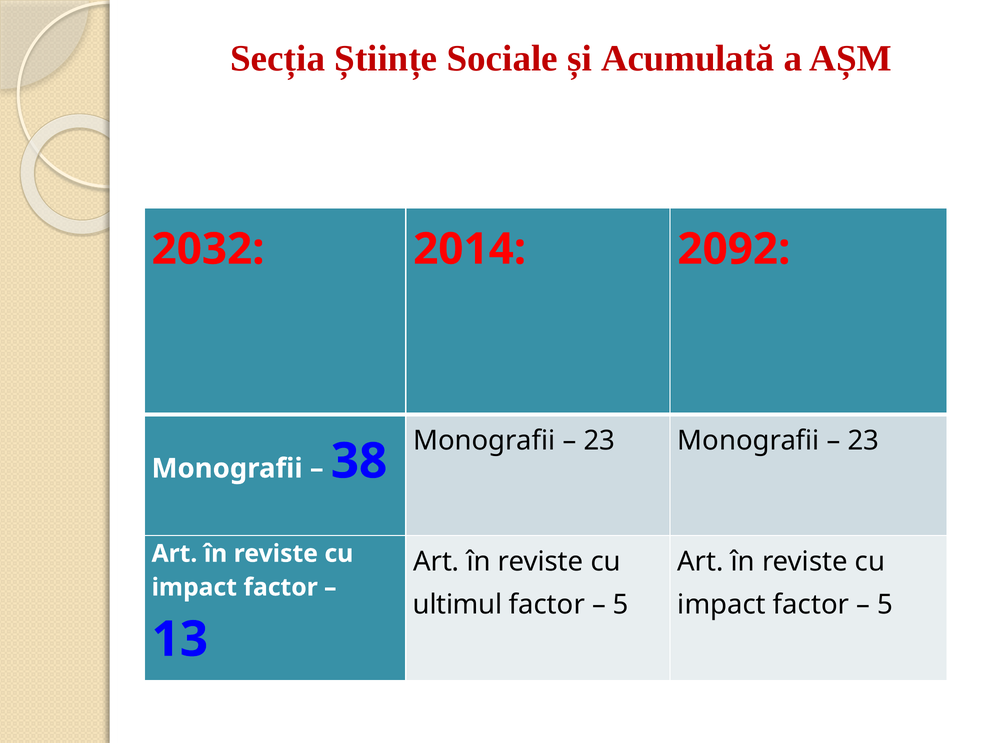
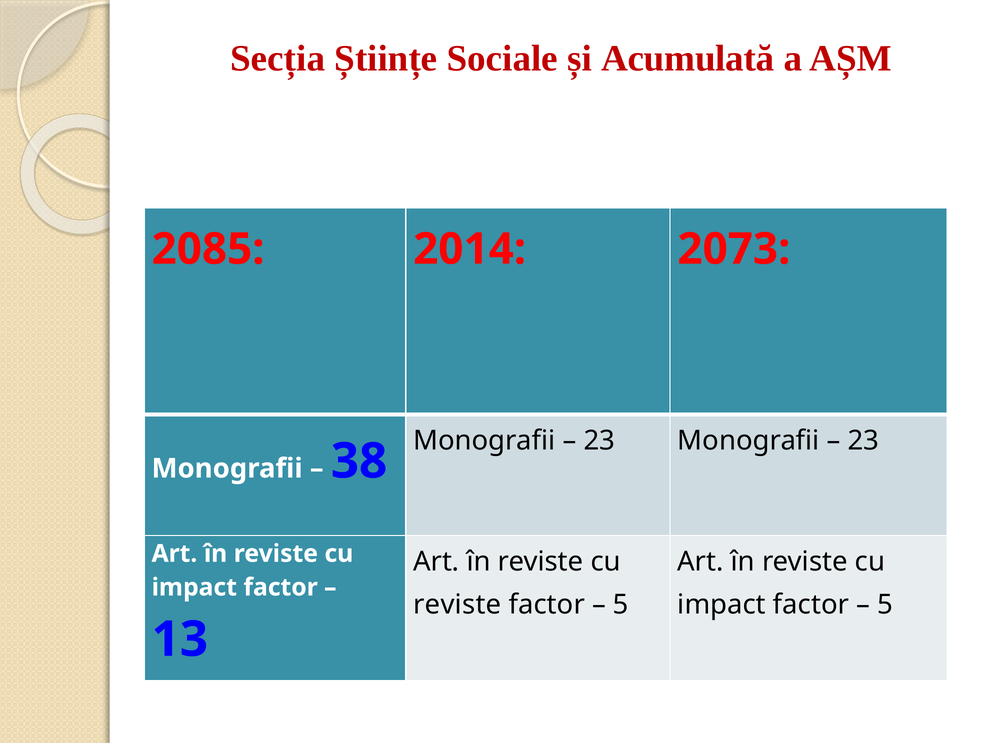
2032: 2032 -> 2085
2092: 2092 -> 2073
ultimul at (457, 604): ultimul -> reviste
